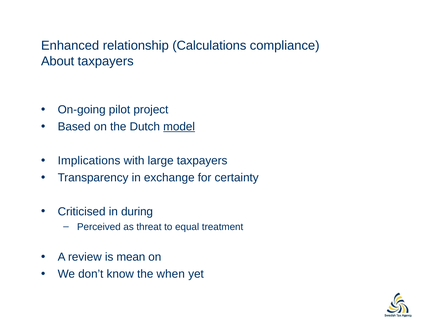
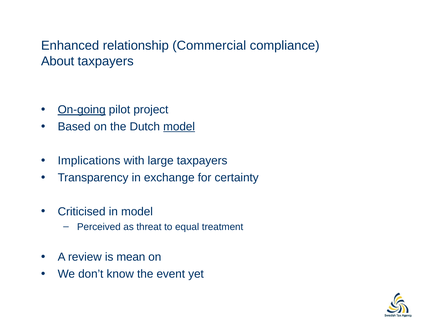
Calculations: Calculations -> Commercial
On-going underline: none -> present
in during: during -> model
when: when -> event
